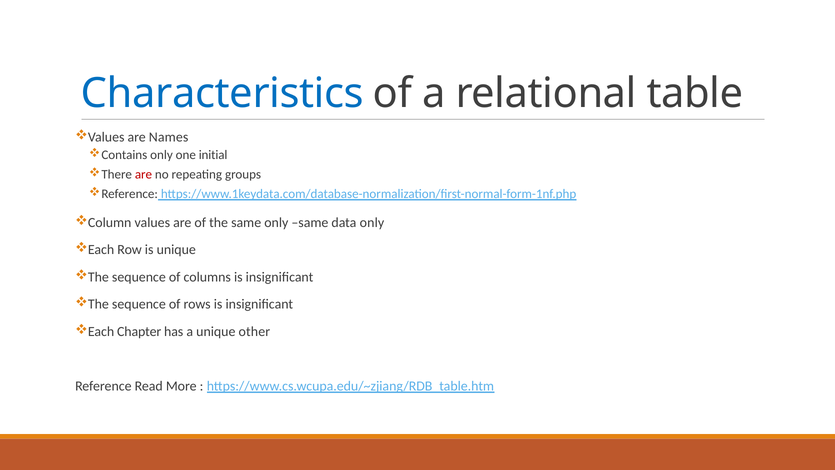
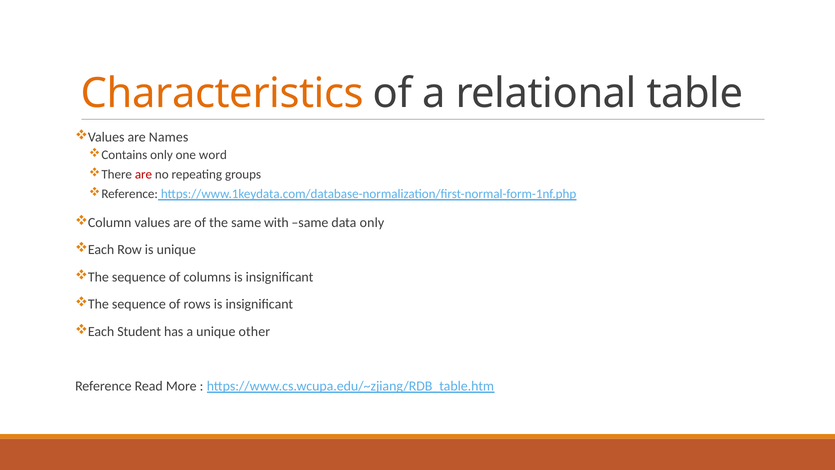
Characteristics colour: blue -> orange
initial: initial -> word
same only: only -> with
Chapter: Chapter -> Student
